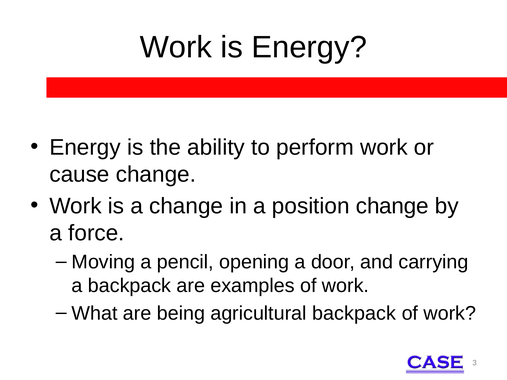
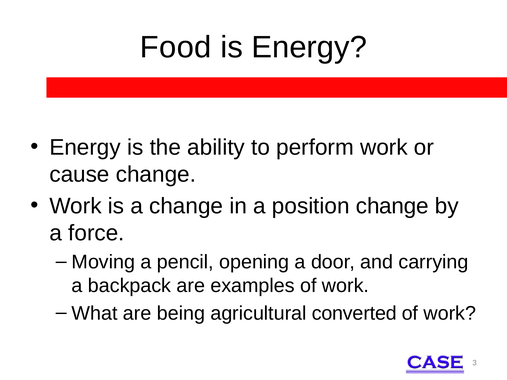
Work at (176, 47): Work -> Food
agricultural backpack: backpack -> converted
